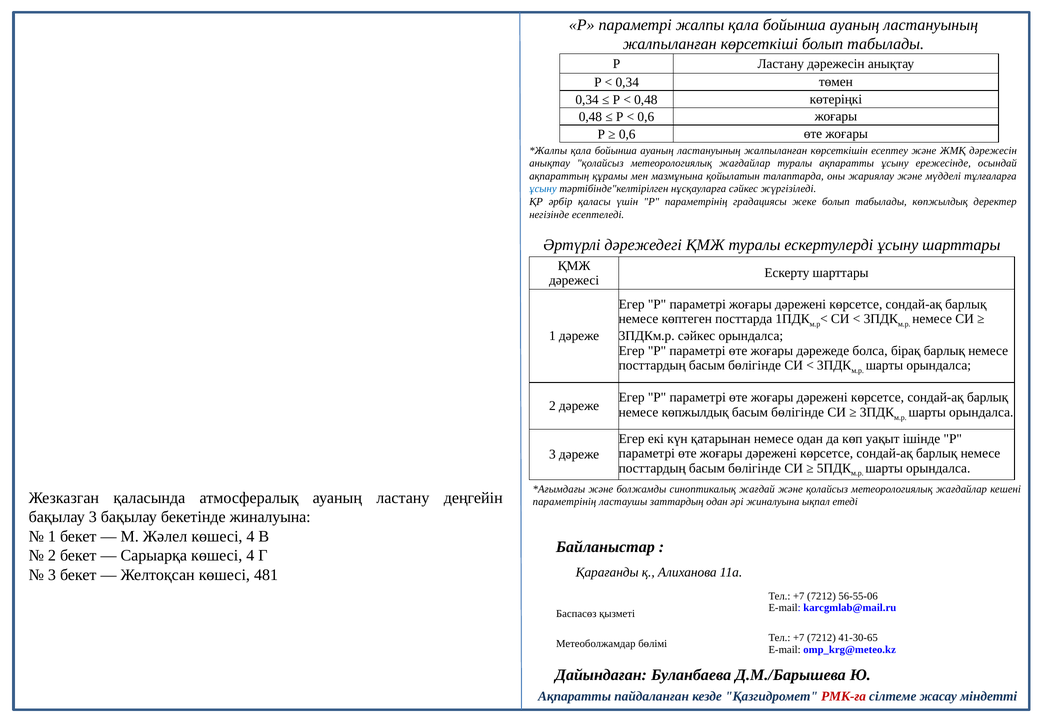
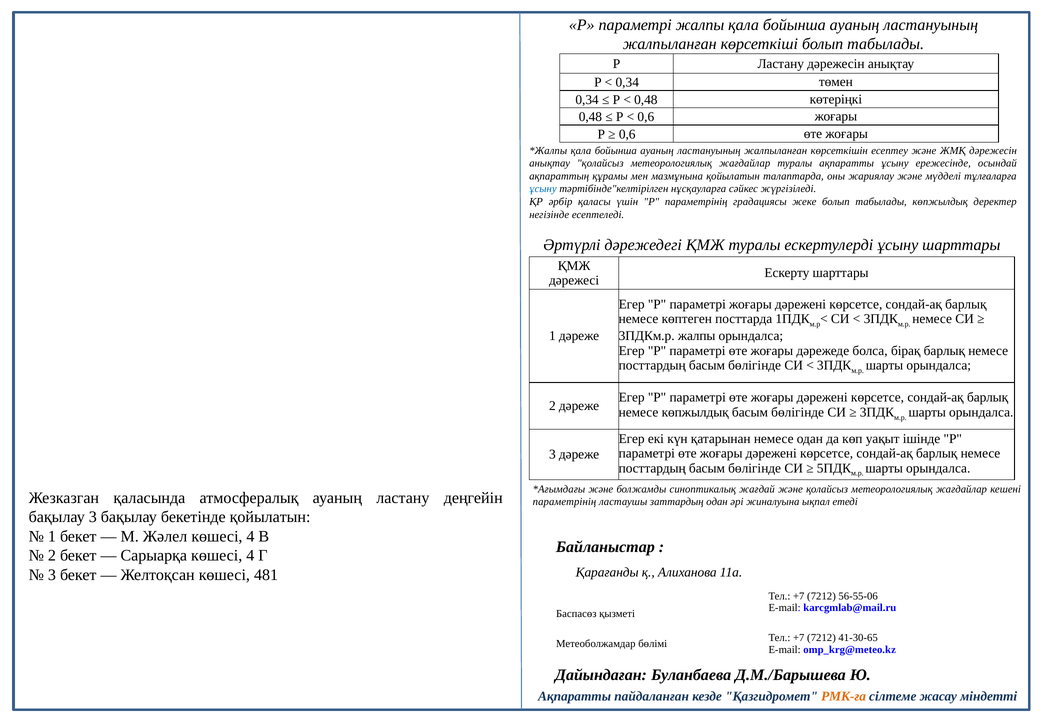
3ПДКм.р сәйкес: сәйкес -> жалпы
бекетінде жиналуына: жиналуына -> қойылатын
РМК-ға colour: red -> orange
